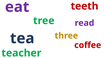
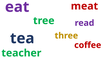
teeth: teeth -> meat
